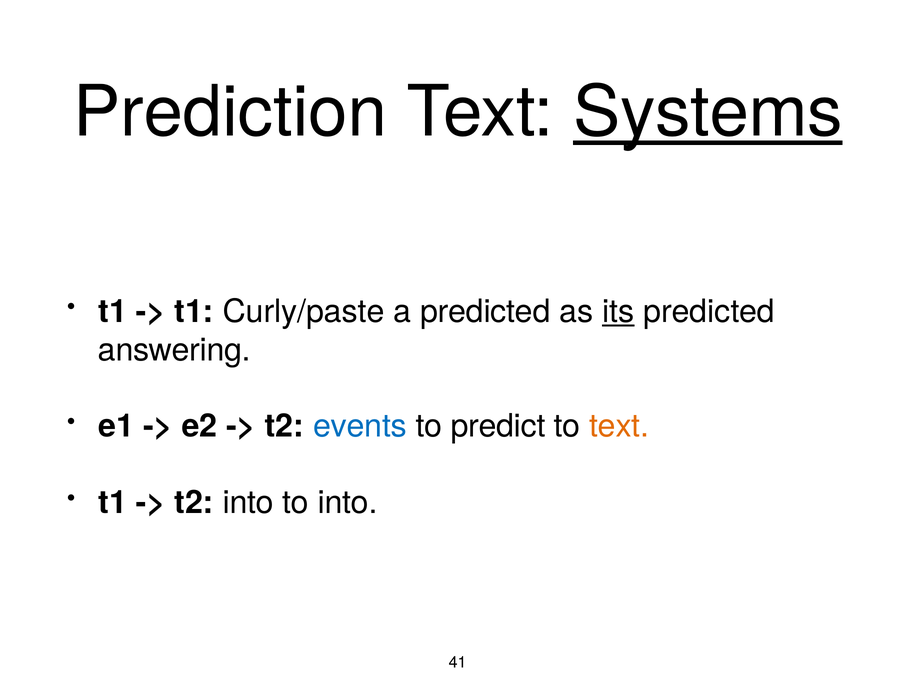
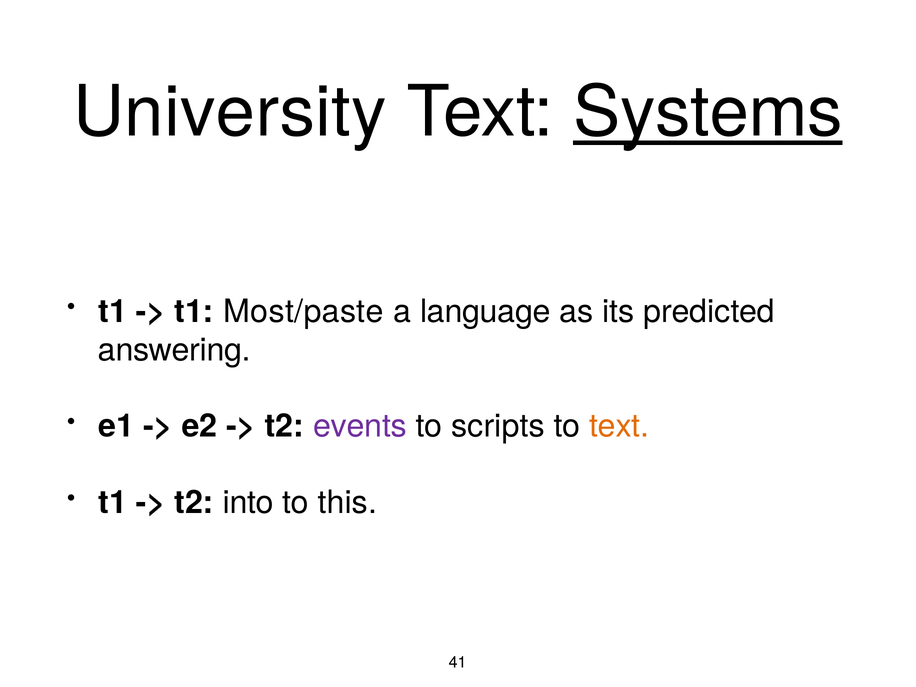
Prediction: Prediction -> University
Curly/paste: Curly/paste -> Most/paste
a predicted: predicted -> language
its underline: present -> none
events colour: blue -> purple
predict: predict -> scripts
to into: into -> this
